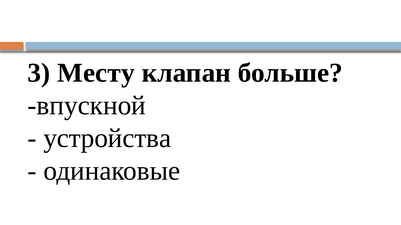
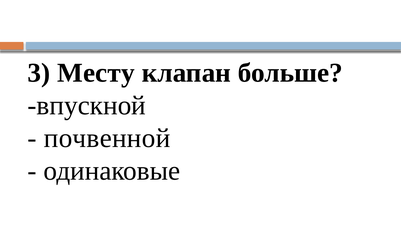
устройства: устройства -> почвенной
